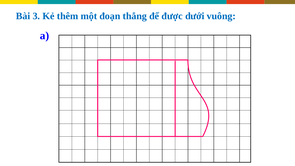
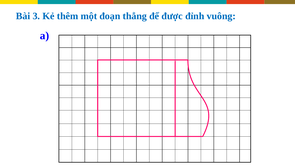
dưới: dưới -> đỉnh
